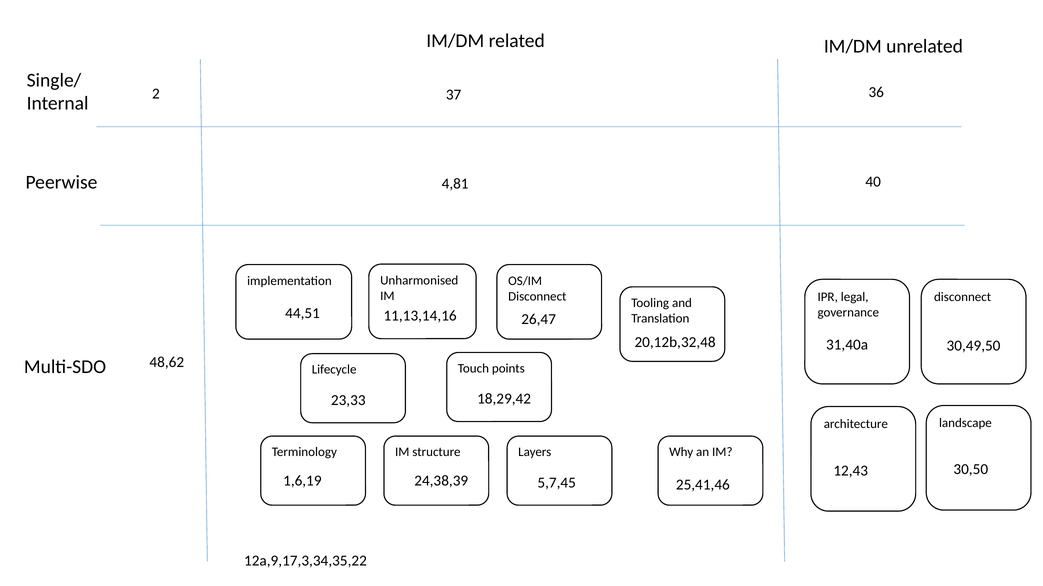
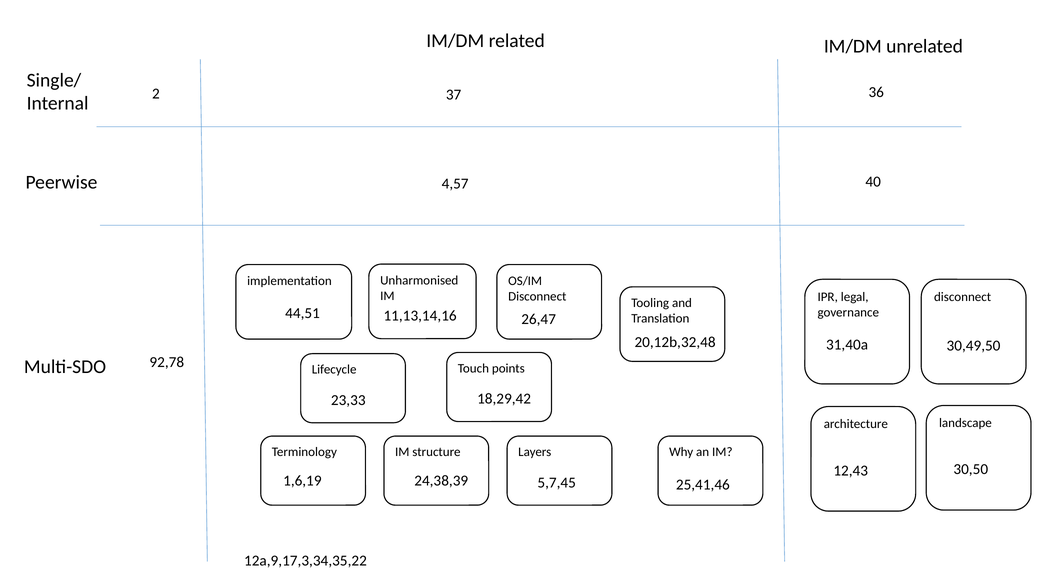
4,81: 4,81 -> 4,57
48,62: 48,62 -> 92,78
